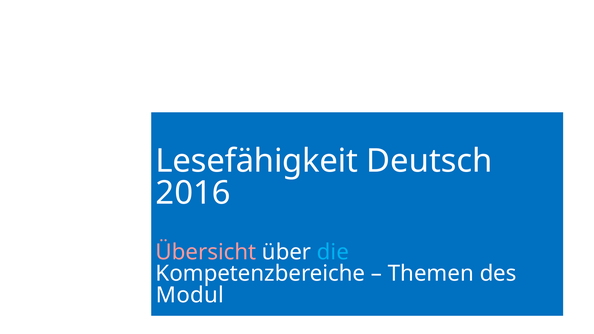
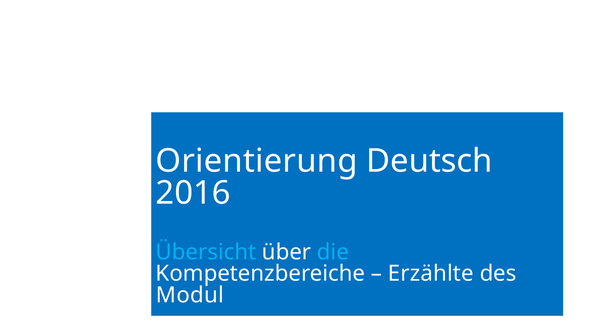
Lesefähigkeit: Lesefähigkeit -> Orientierung
Übersicht colour: pink -> light blue
Themen: Themen -> Erzählte
